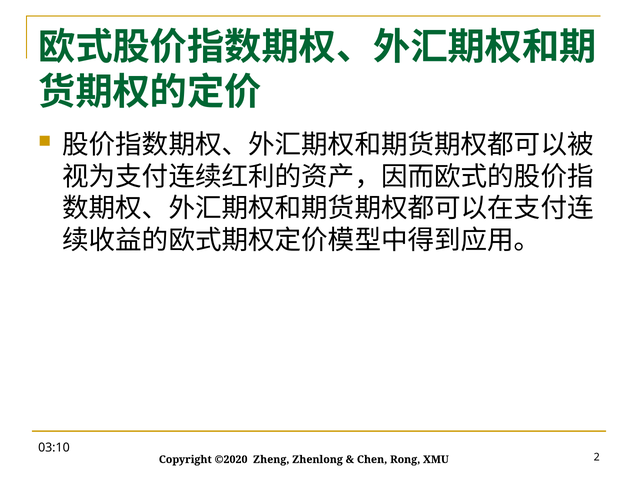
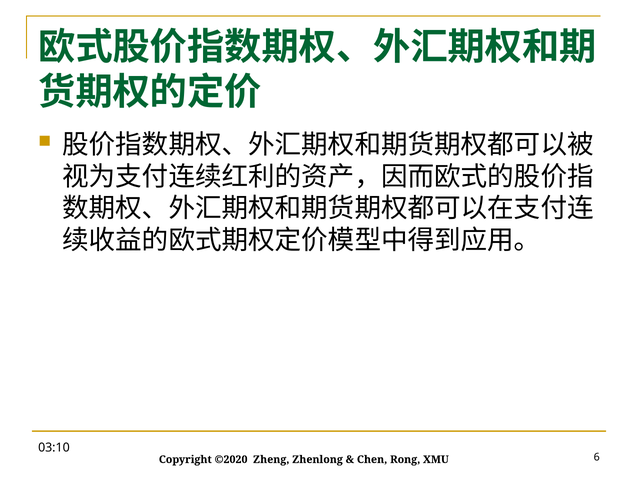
2: 2 -> 6
